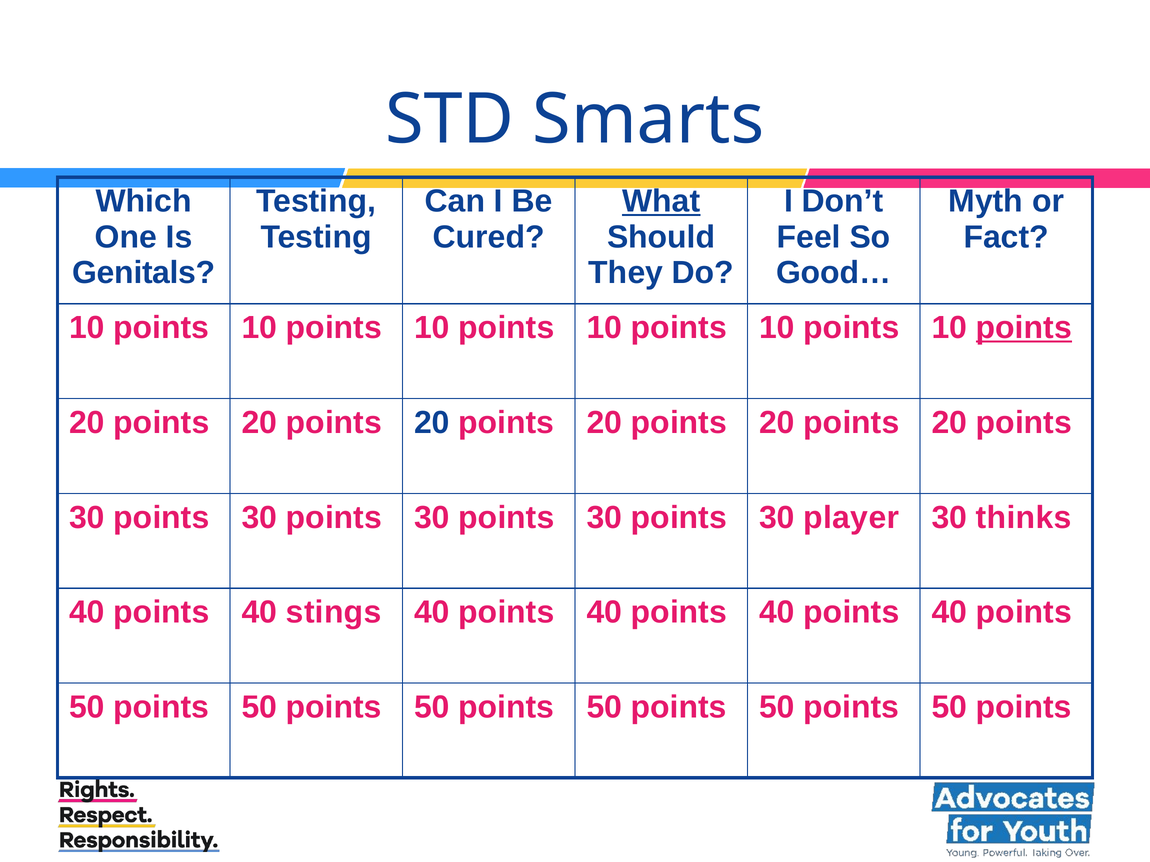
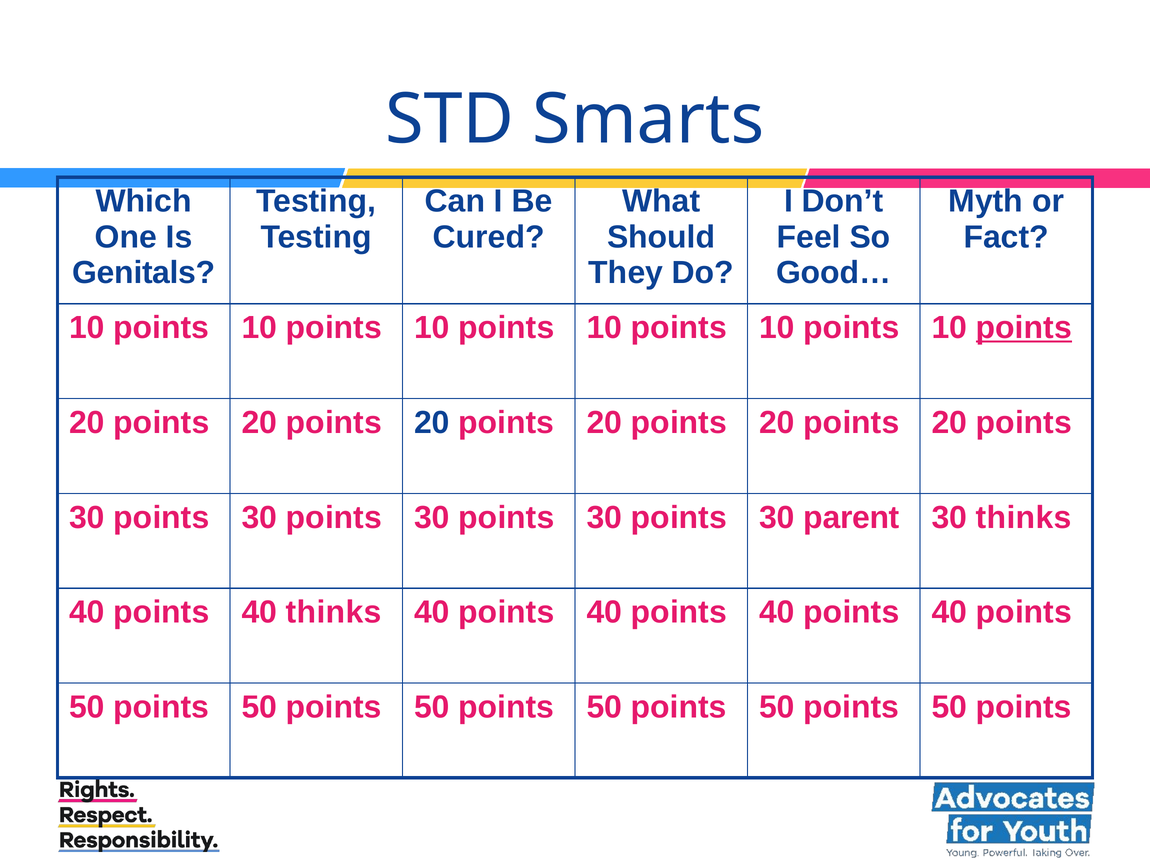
What underline: present -> none
player: player -> parent
40 stings: stings -> thinks
